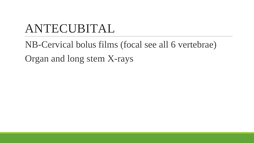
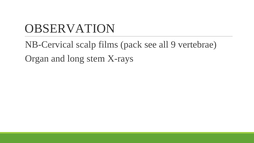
ANTECUBITAL: ANTECUBITAL -> OBSERVATION
bolus: bolus -> scalp
focal: focal -> pack
6: 6 -> 9
